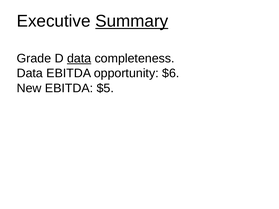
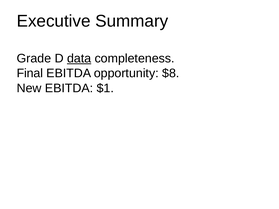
Summary underline: present -> none
Data at (30, 73): Data -> Final
$6: $6 -> $8
$5: $5 -> $1
